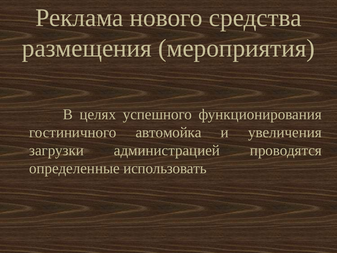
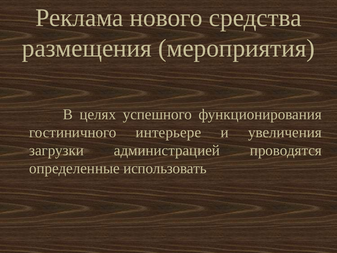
автомойка: автомойка -> интерьере
